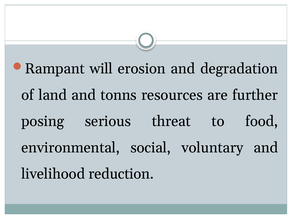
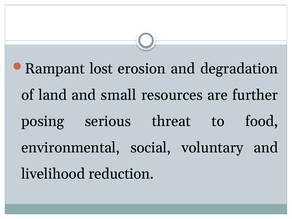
will: will -> lost
tonns: tonns -> small
